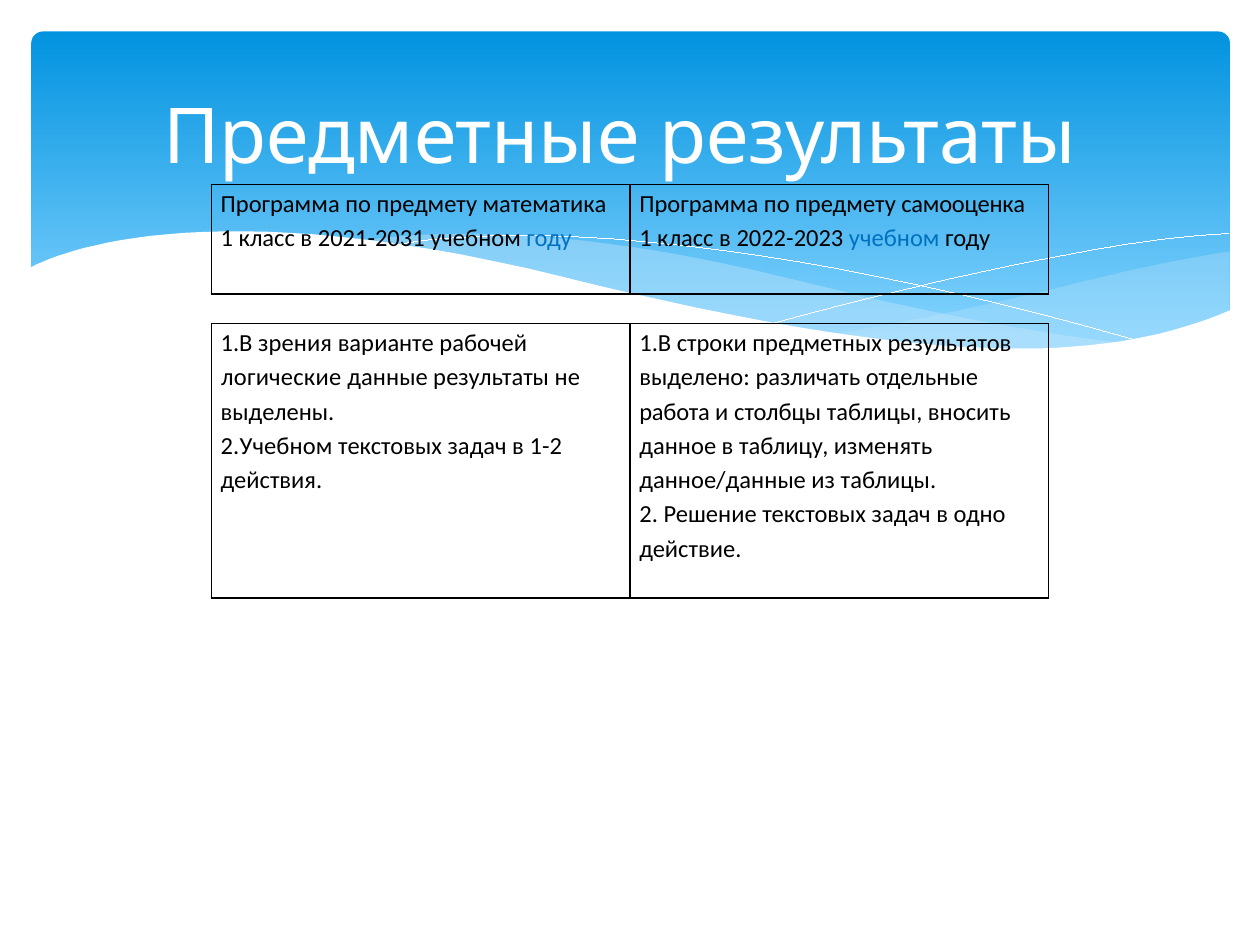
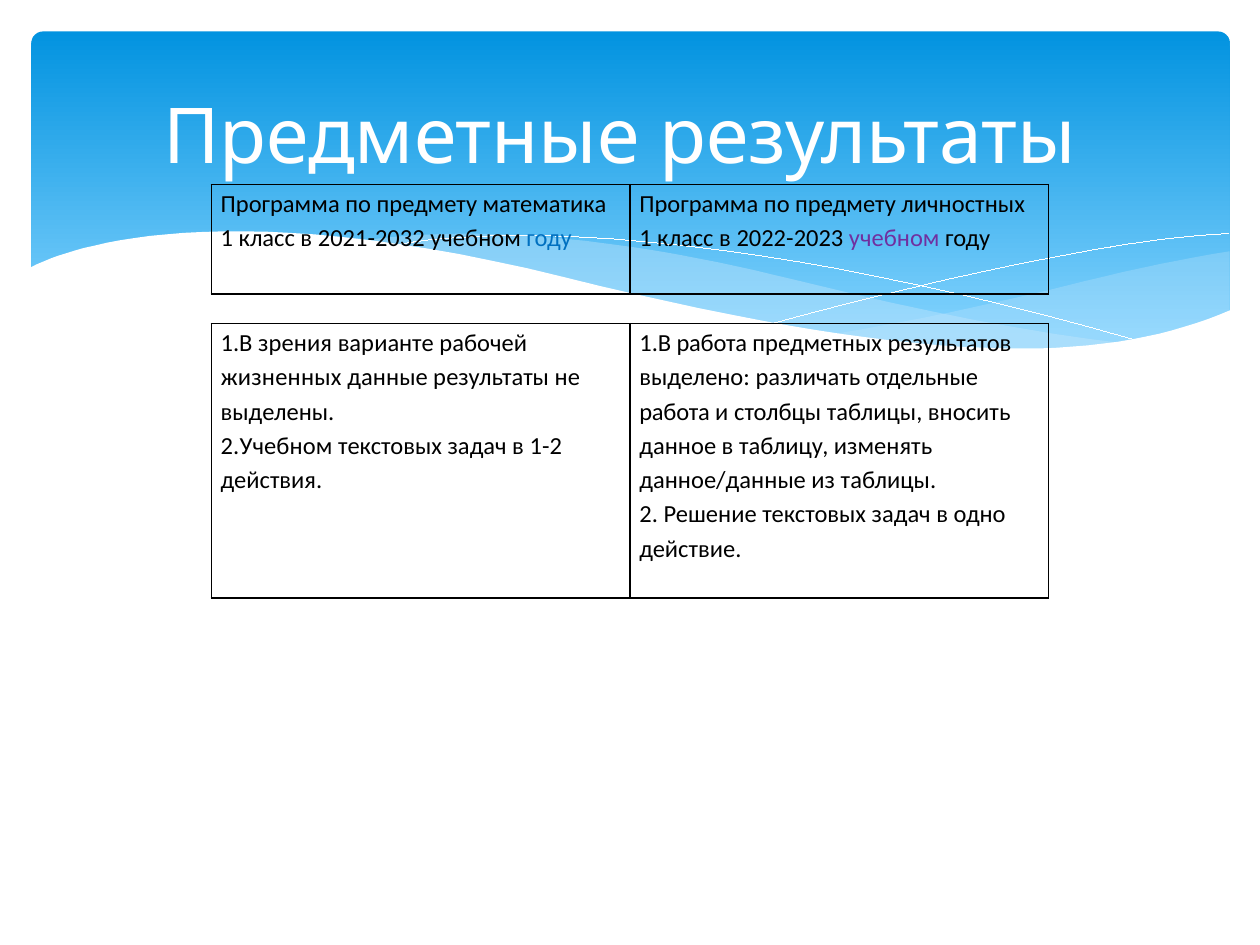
самооценка: самооценка -> личностных
2021-2031: 2021-2031 -> 2021-2032
учебном at (894, 239) colour: blue -> purple
1.В строки: строки -> работа
логические: логические -> жизненных
